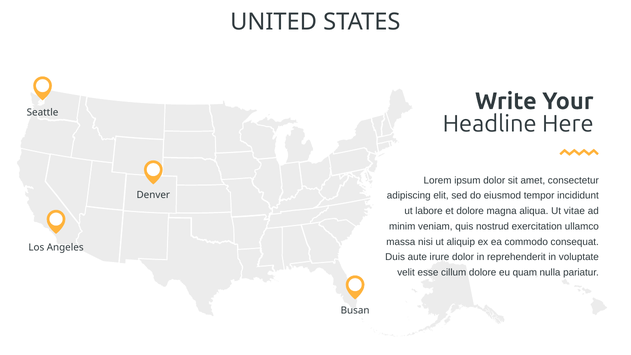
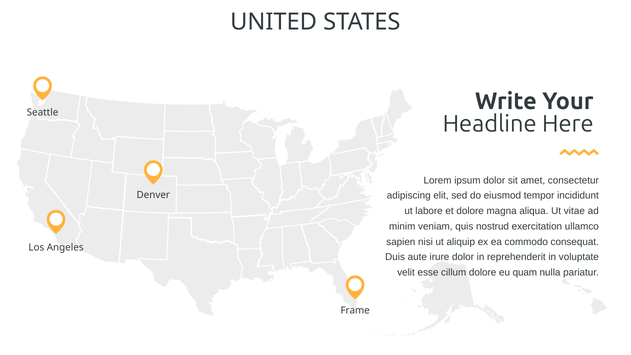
massa: massa -> sapien
Busan: Busan -> Frame
